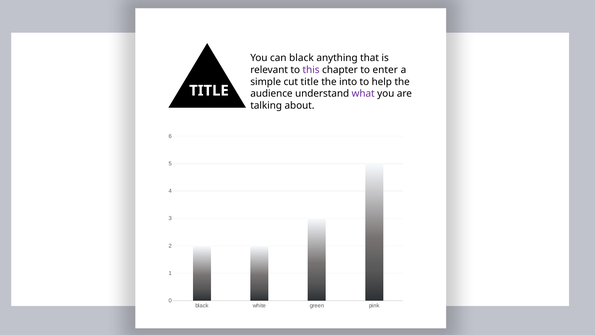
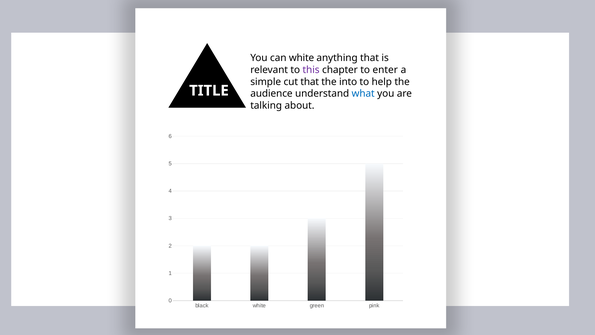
can black: black -> white
cut title: title -> that
what colour: purple -> blue
